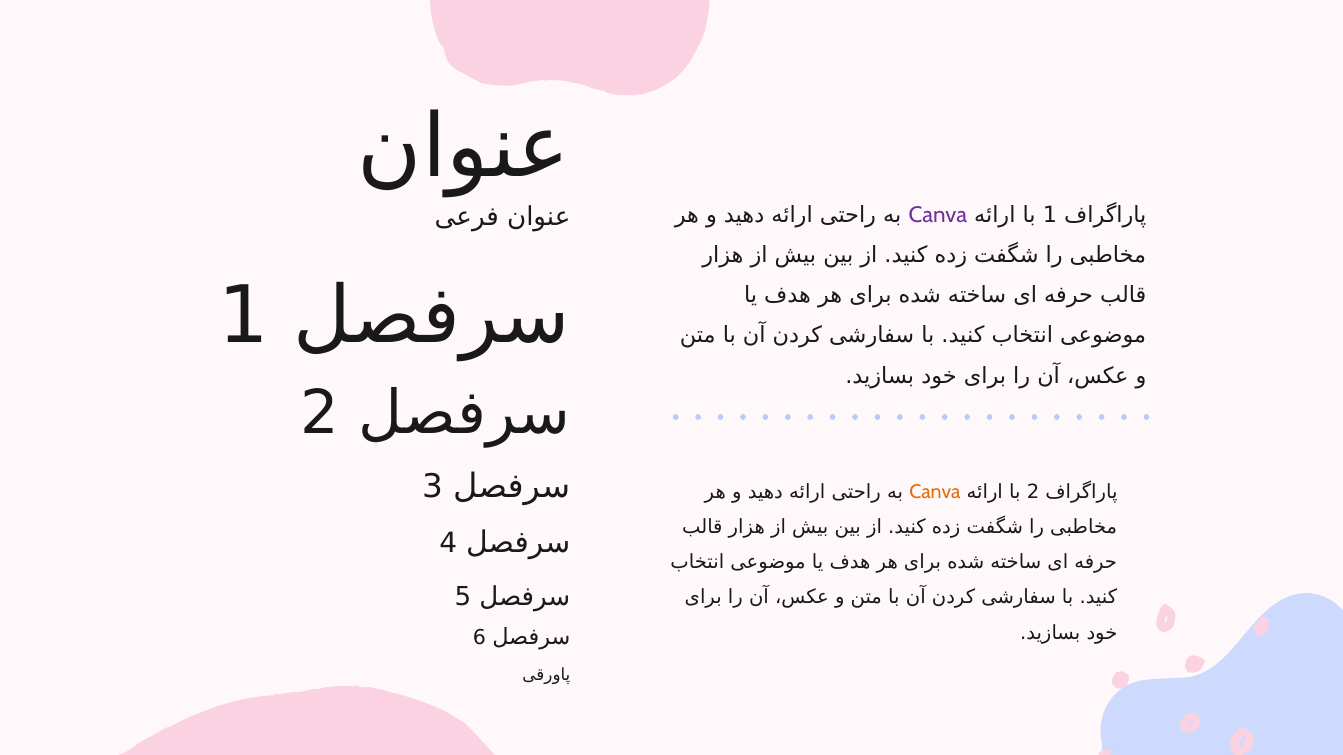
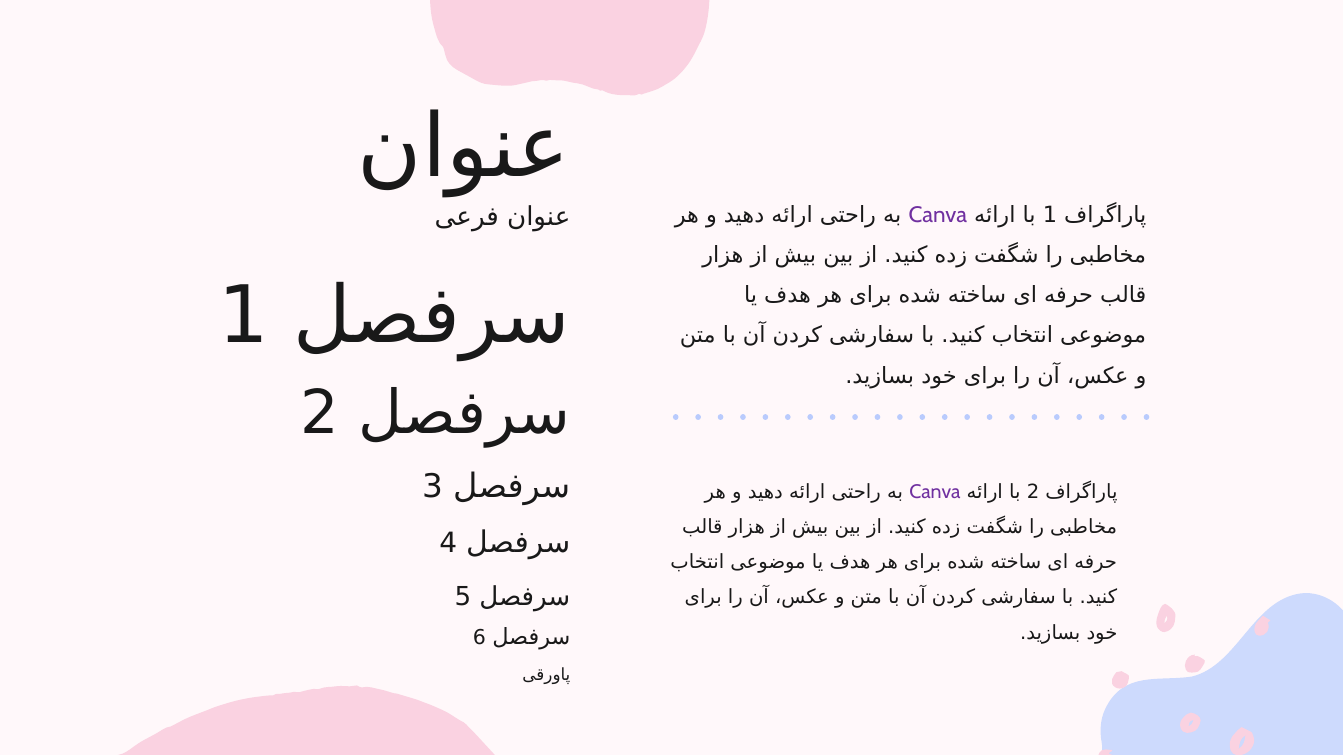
Canva at (935, 492) colour: orange -> purple
